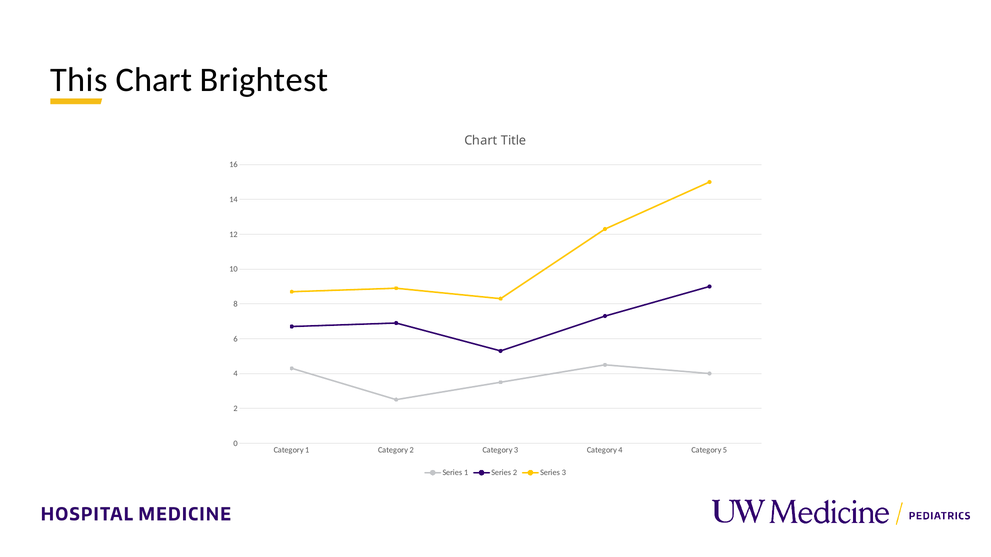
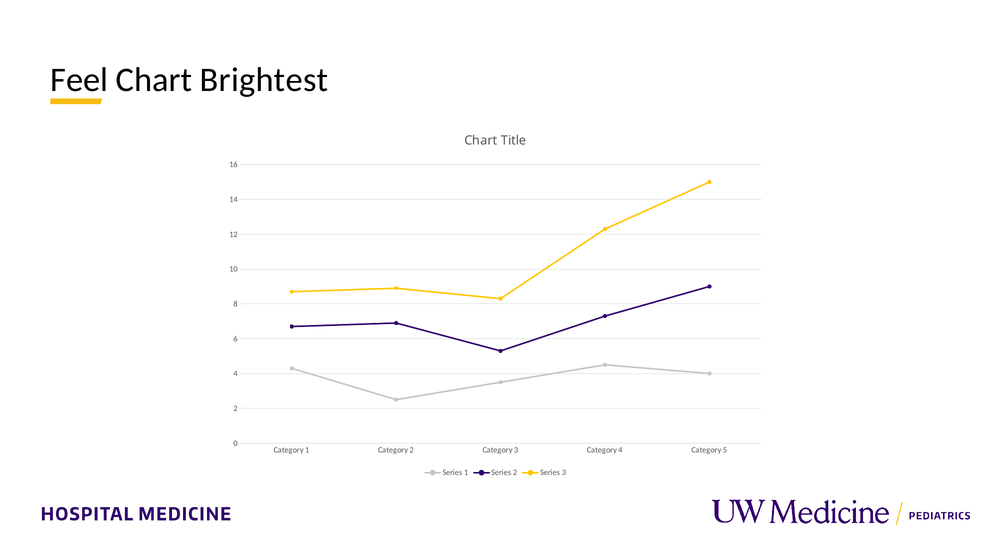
This: This -> Feel
